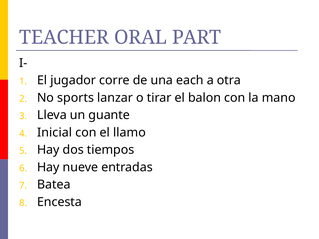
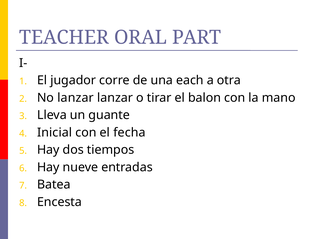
No sports: sports -> lanzar
llamo: llamo -> fecha
